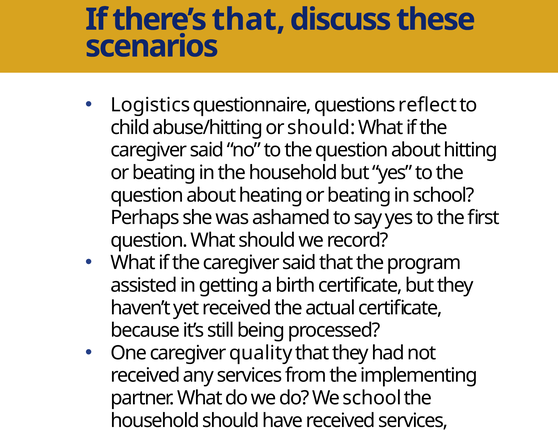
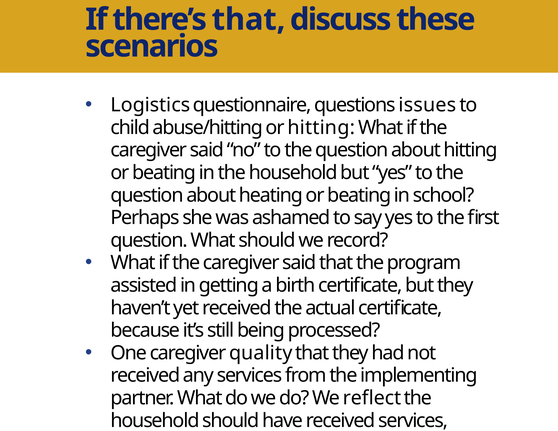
reflect: reflect -> issues
or should: should -> hitting
We school: school -> reflect
